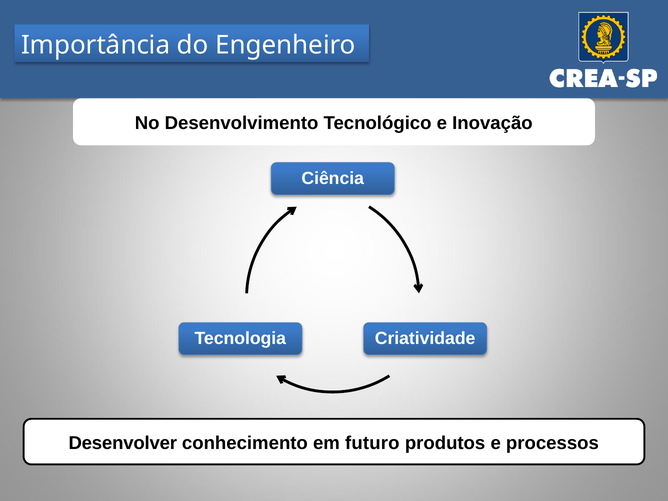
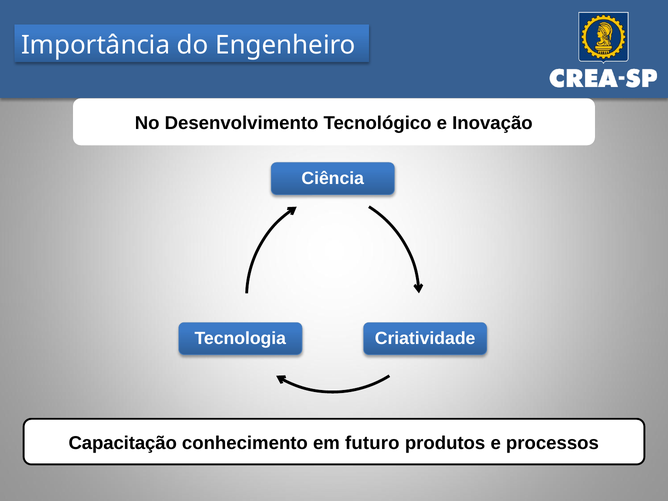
Desenvolver: Desenvolver -> Capacitação
